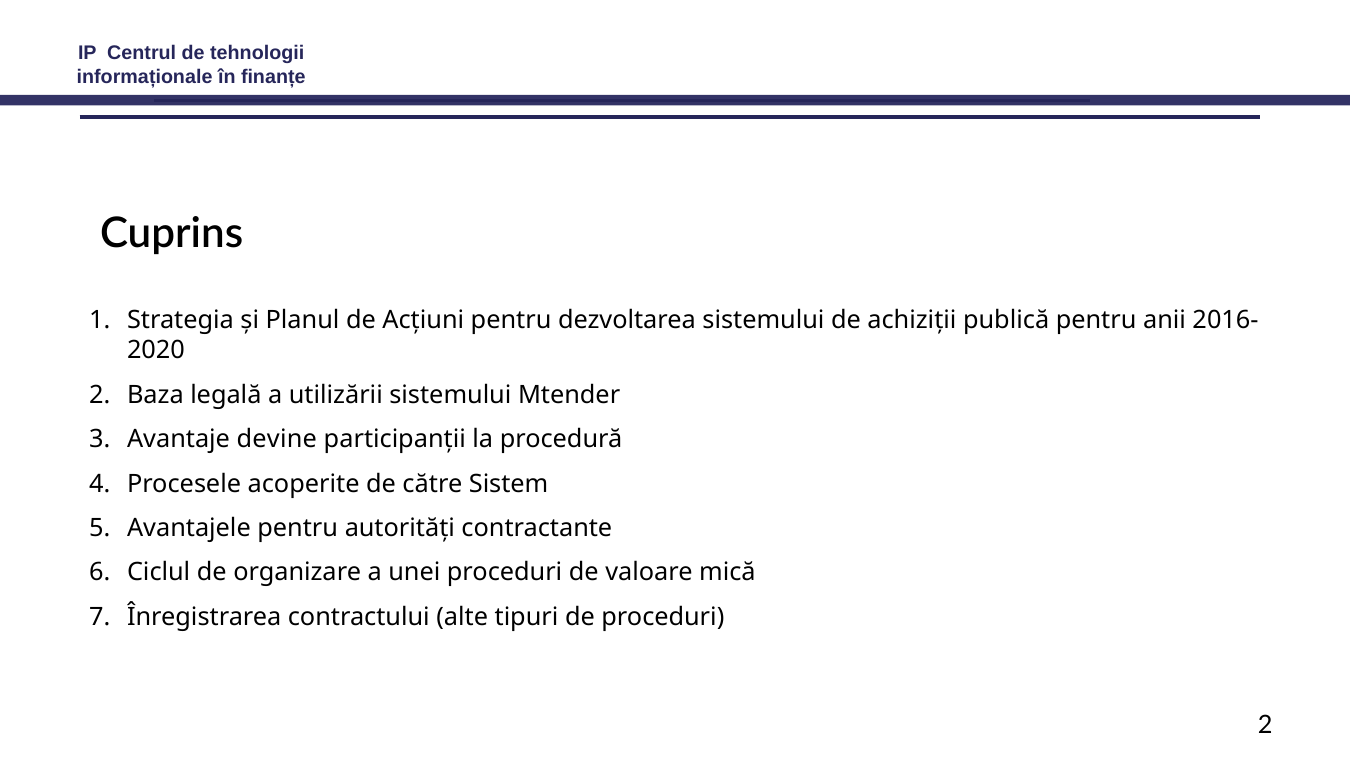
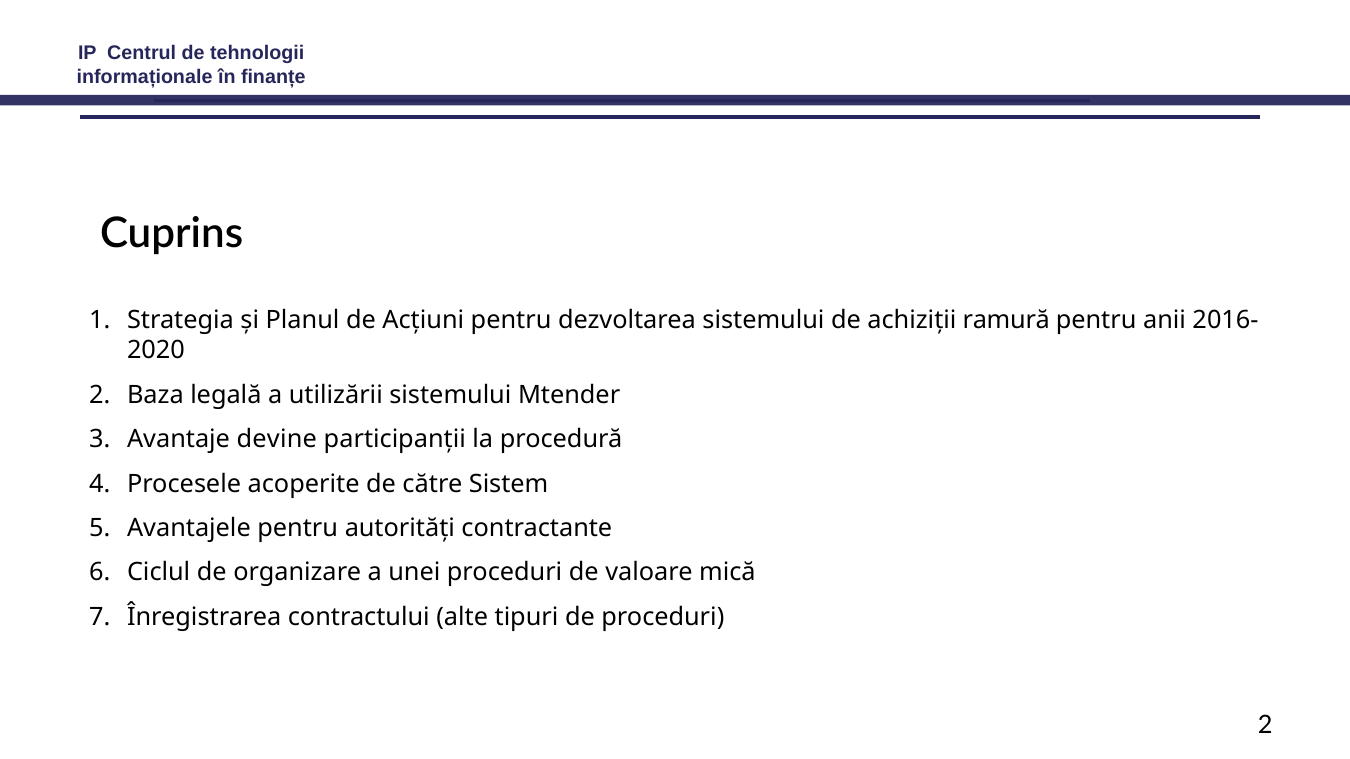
publică: publică -> ramură
